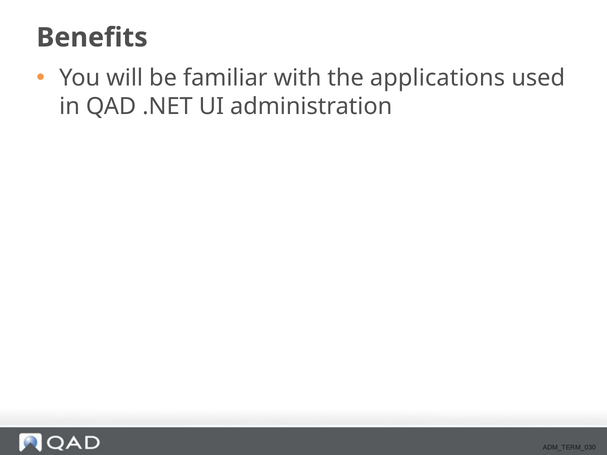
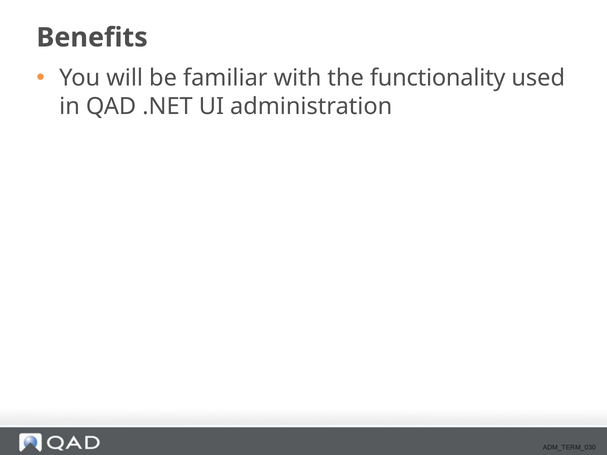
applications: applications -> functionality
